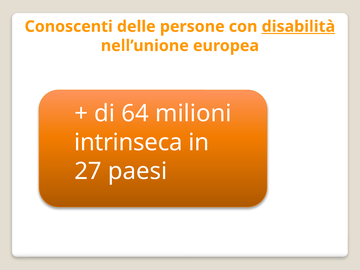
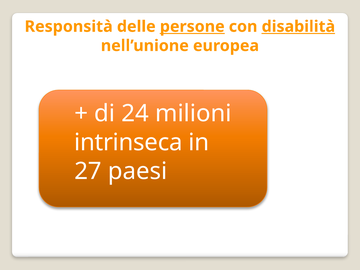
Conoscenti: Conoscenti -> Responsità
persone underline: none -> present
64: 64 -> 24
